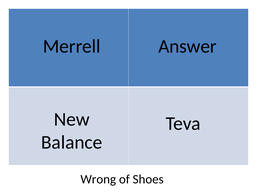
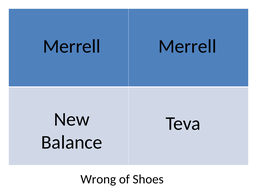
Merrell Answer: Answer -> Merrell
